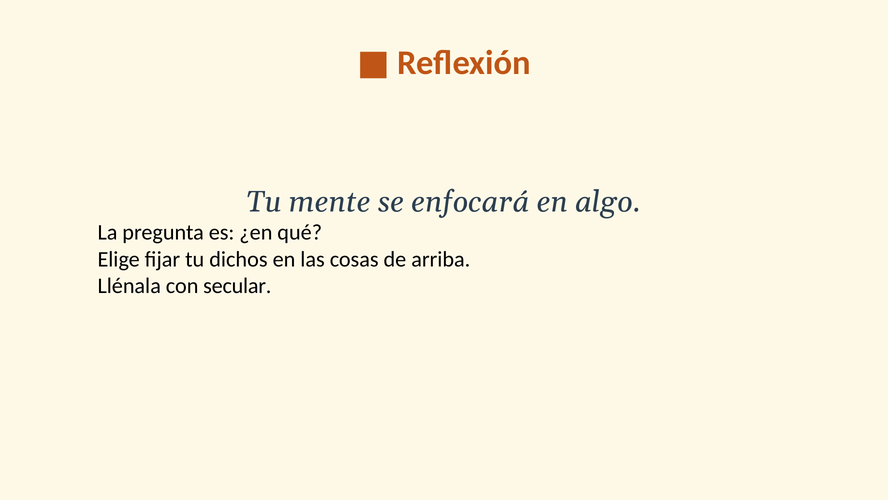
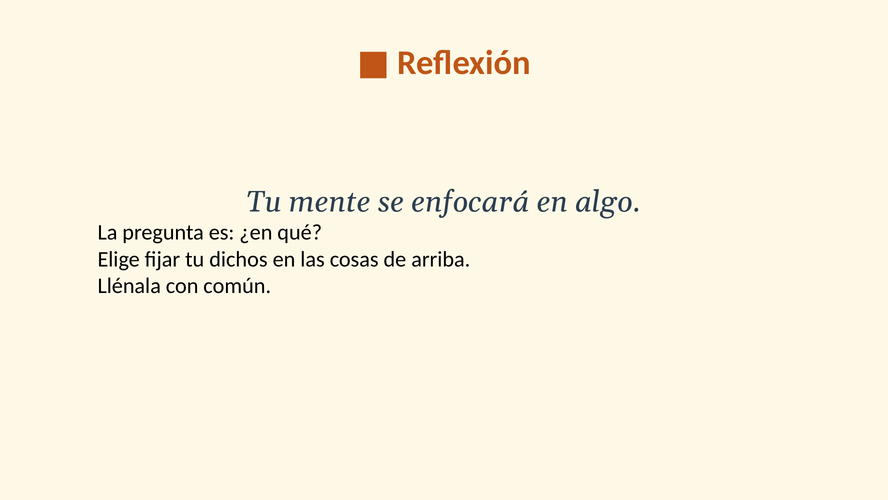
secular: secular -> común
